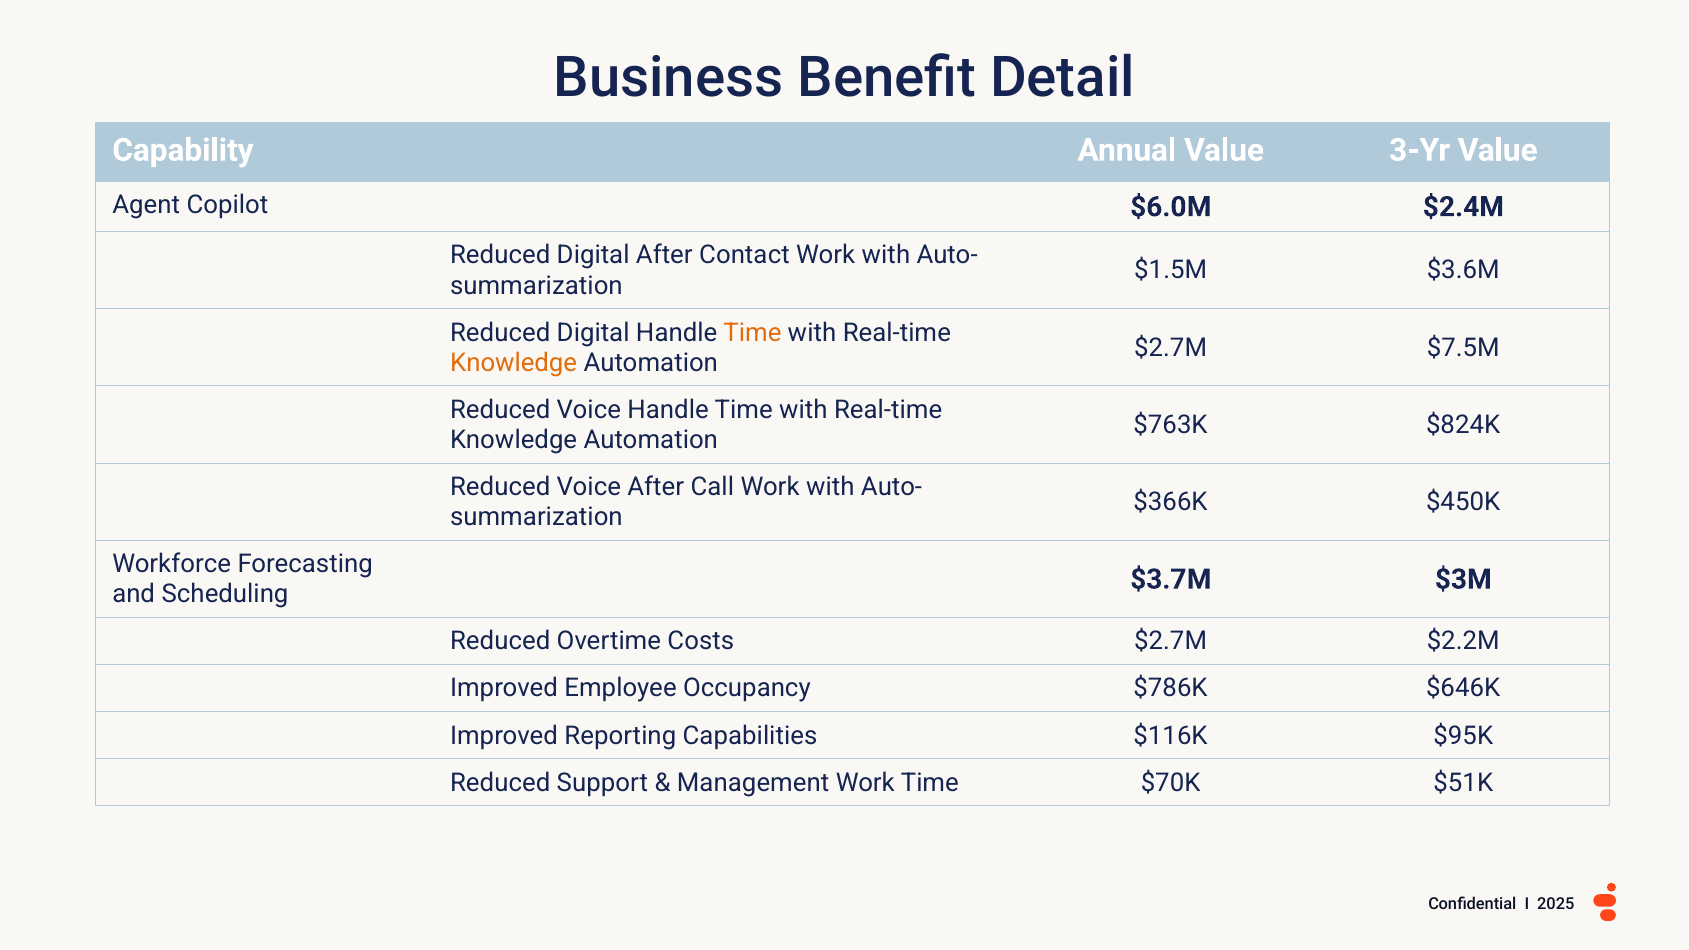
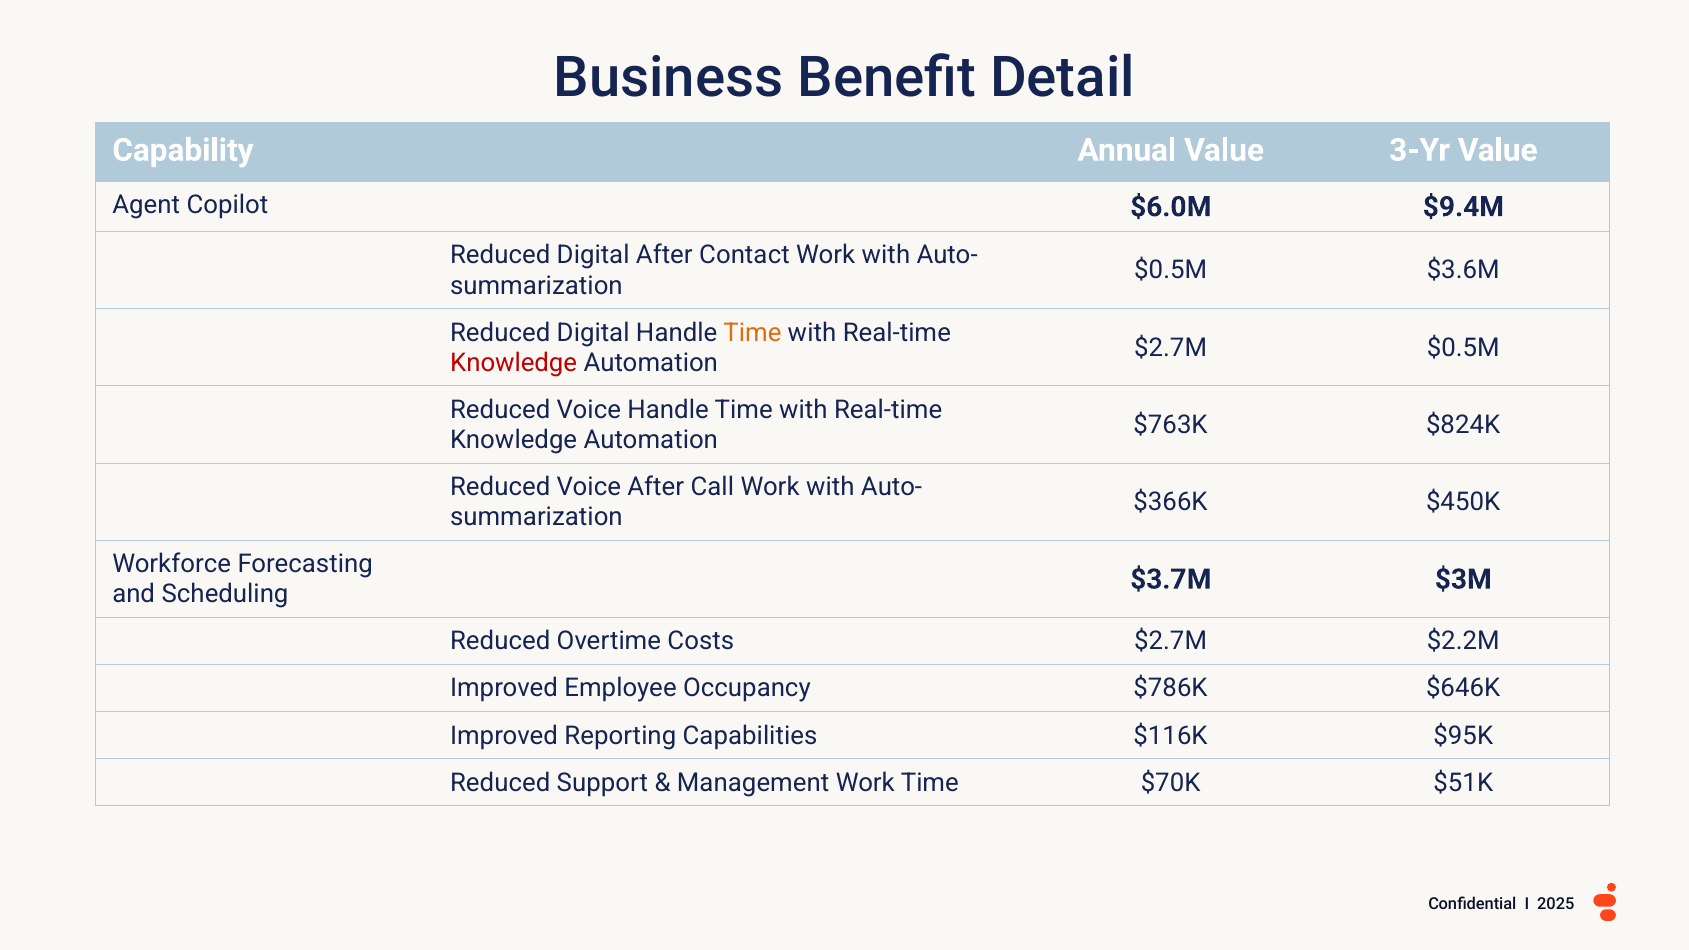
$2.4M: $2.4M -> $9.4M
$1.5M at (1171, 271): $1.5M -> $0.5M
$2.7M $7.5M: $7.5M -> $0.5M
Knowledge at (514, 363) colour: orange -> red
